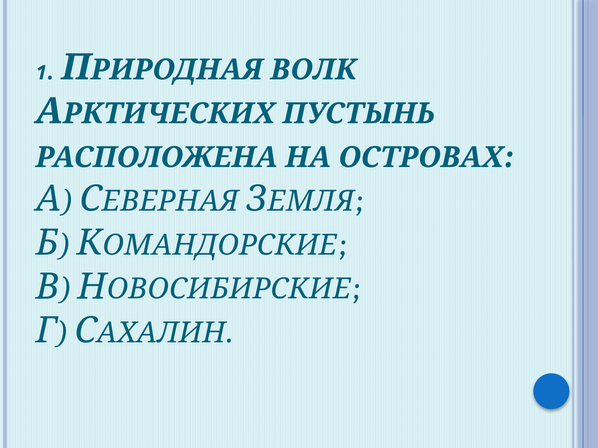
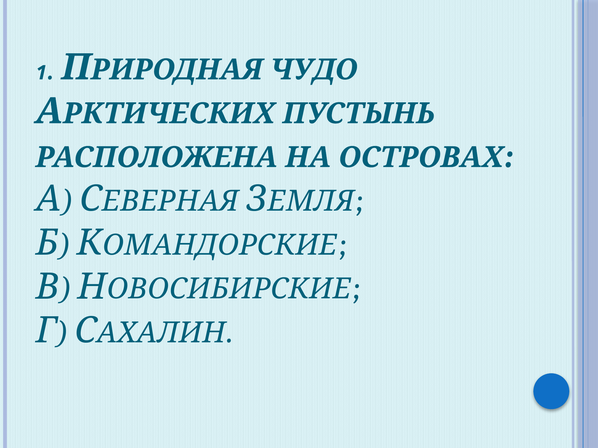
ВОЛК: ВОЛК -> ЧУДО
